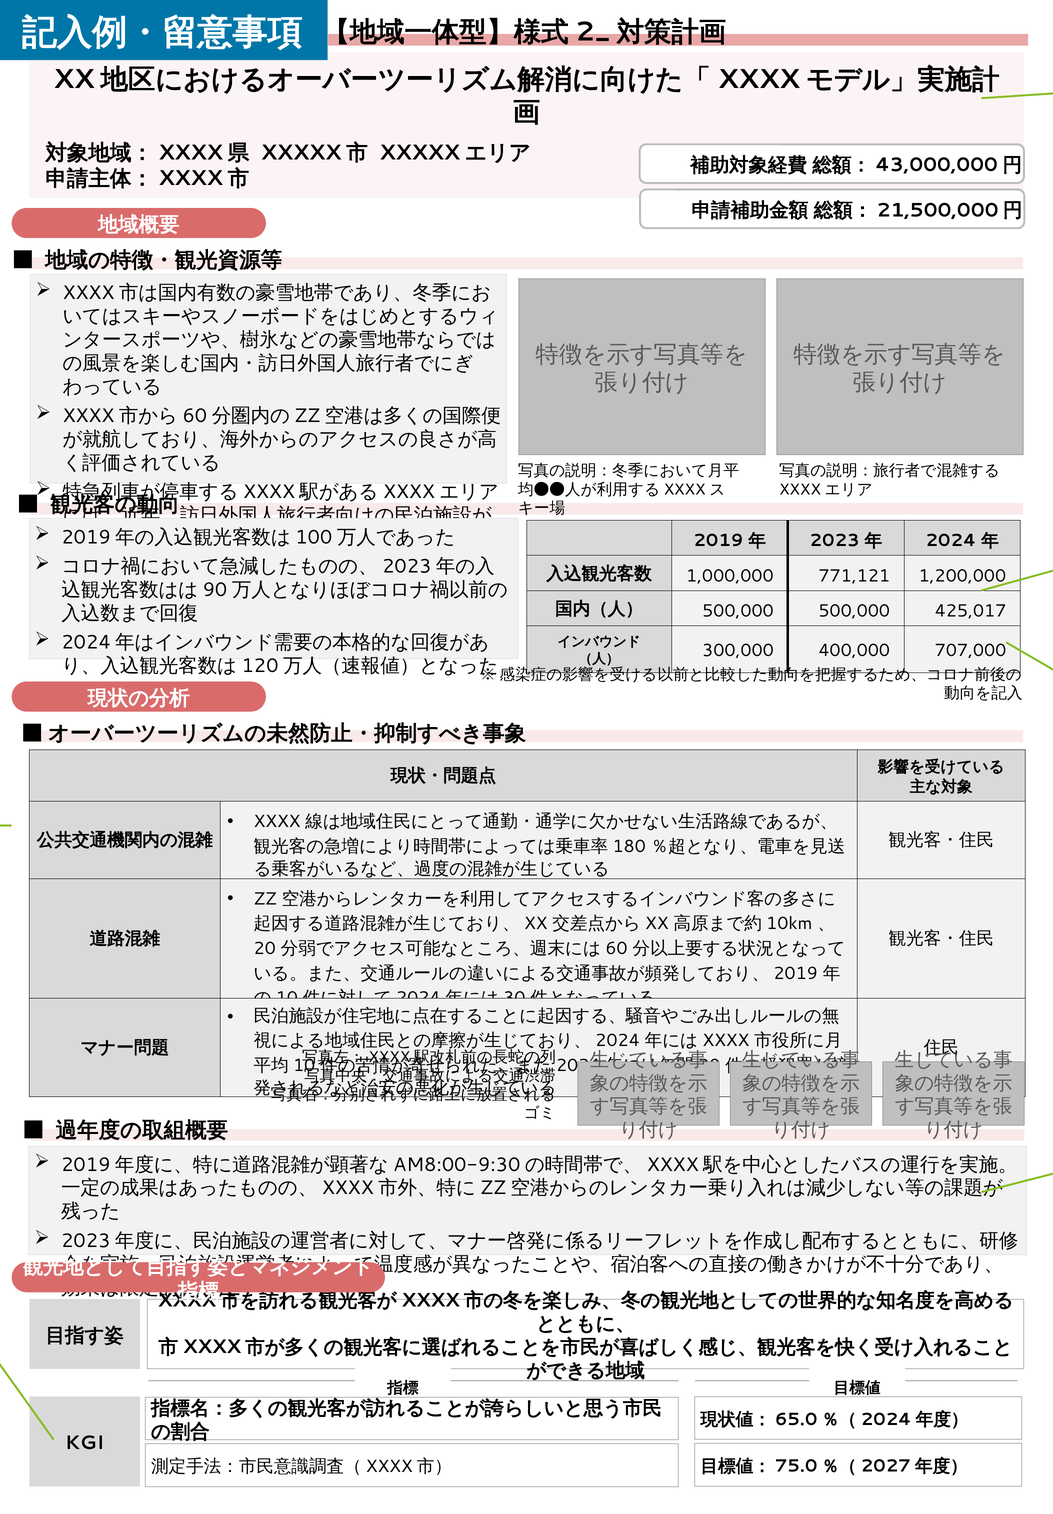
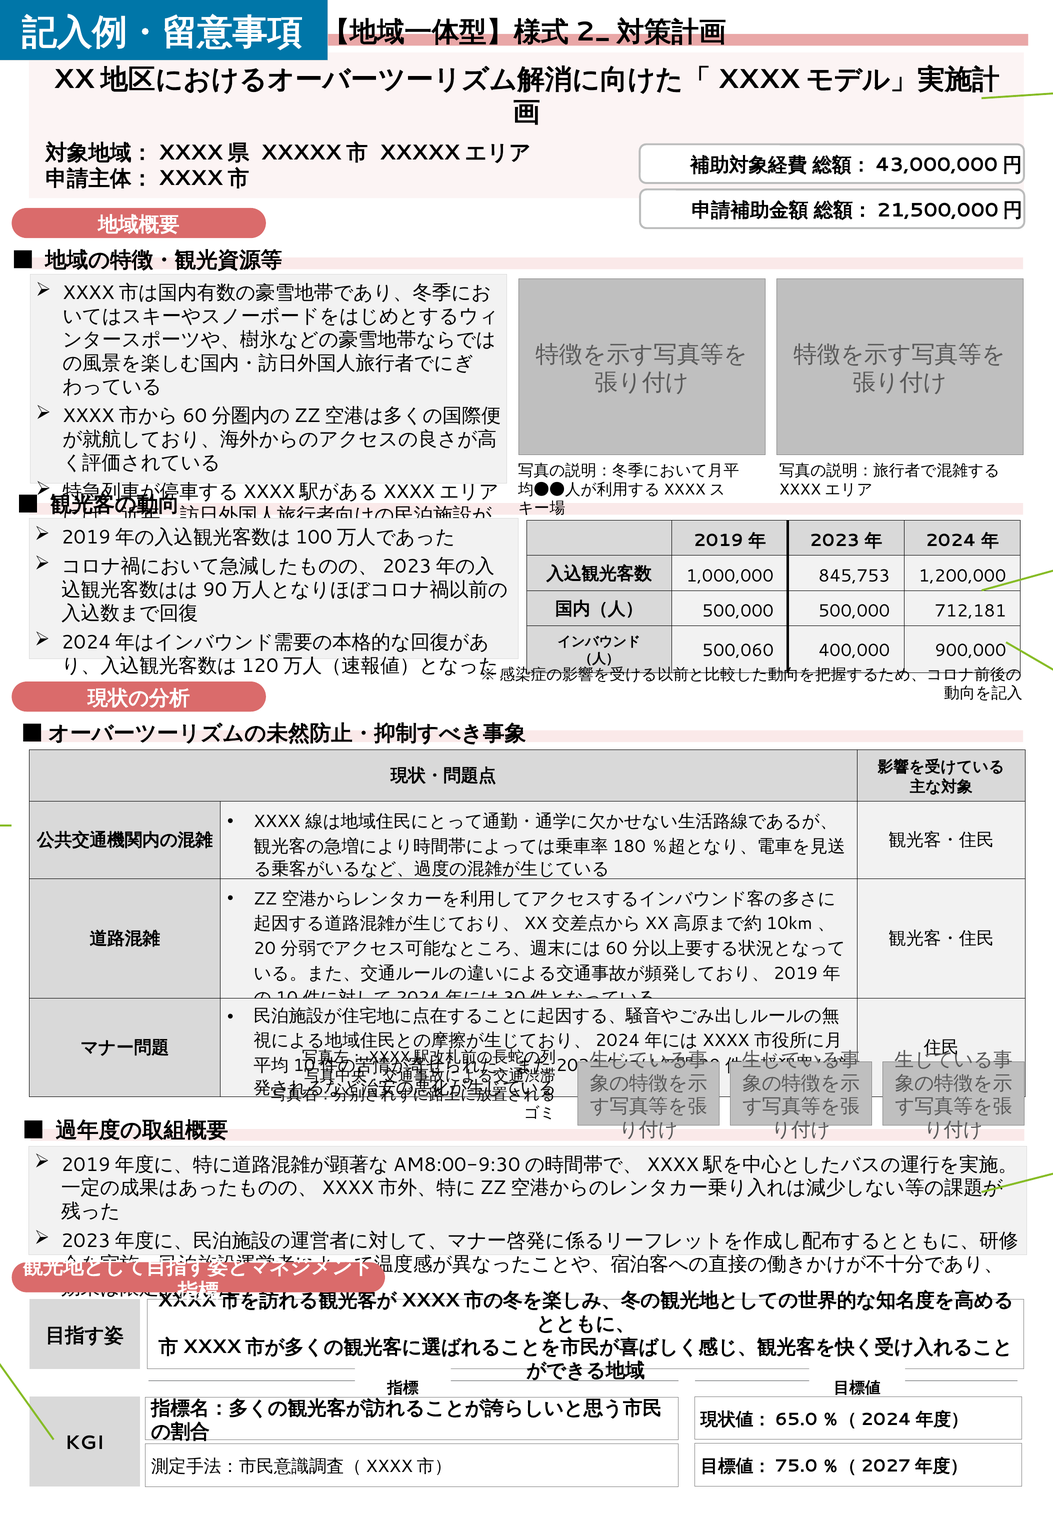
771,121: 771,121 -> 845,753
425,017: 425,017 -> 712,181
300,000: 300,000 -> 500,060
707,000: 707,000 -> 900,000
